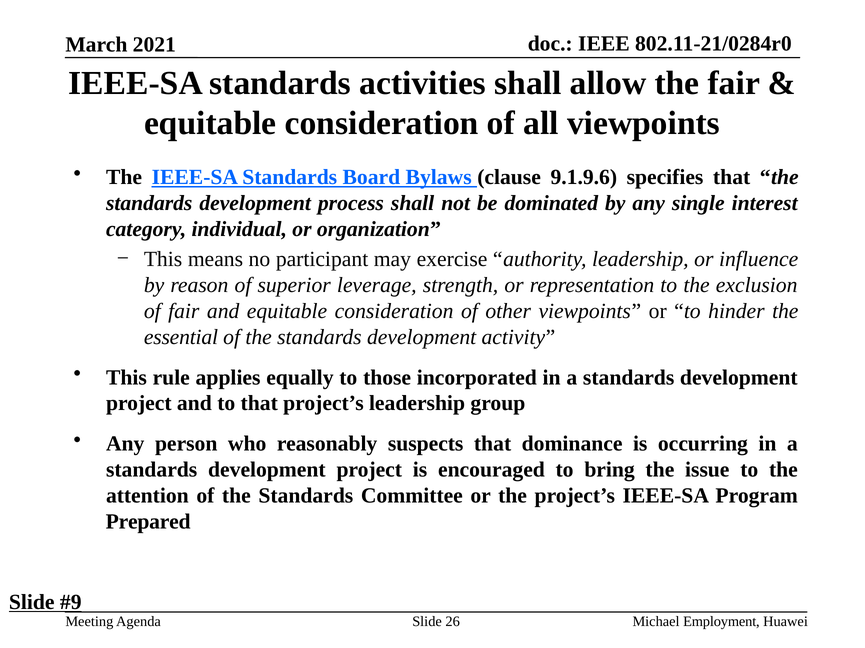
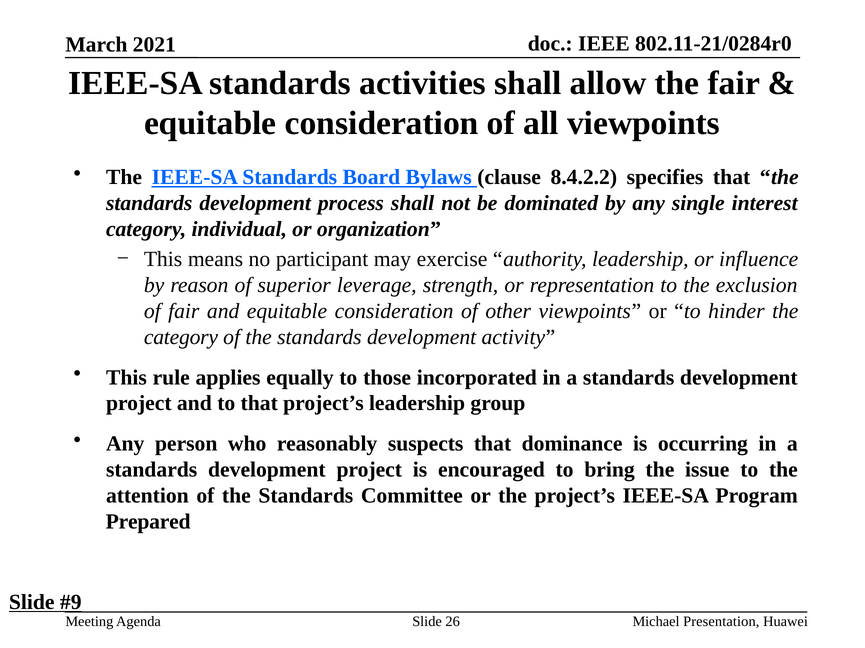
9.1.9.6: 9.1.9.6 -> 8.4.2.2
essential at (181, 337): essential -> category
Employment: Employment -> Presentation
